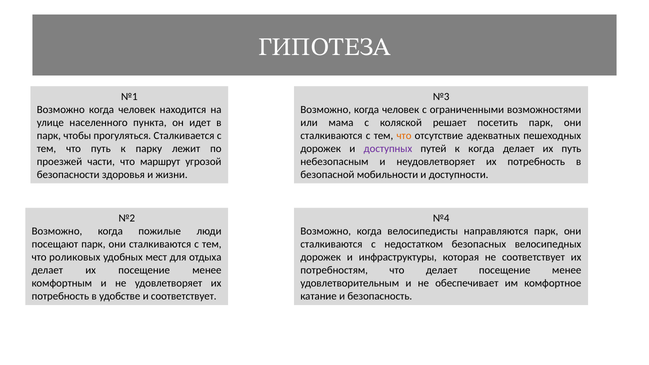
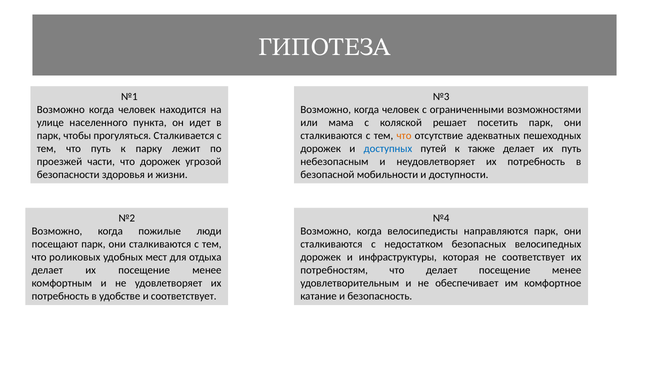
доступных colour: purple -> blue
к когда: когда -> также
что маршрут: маршрут -> дорожек
